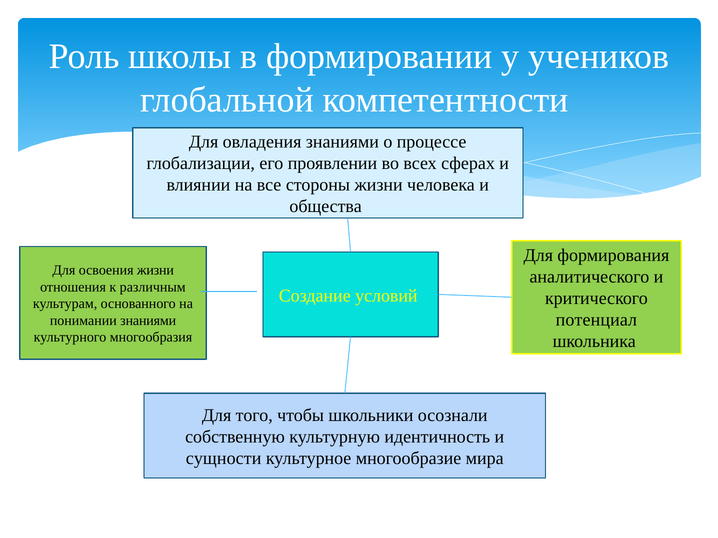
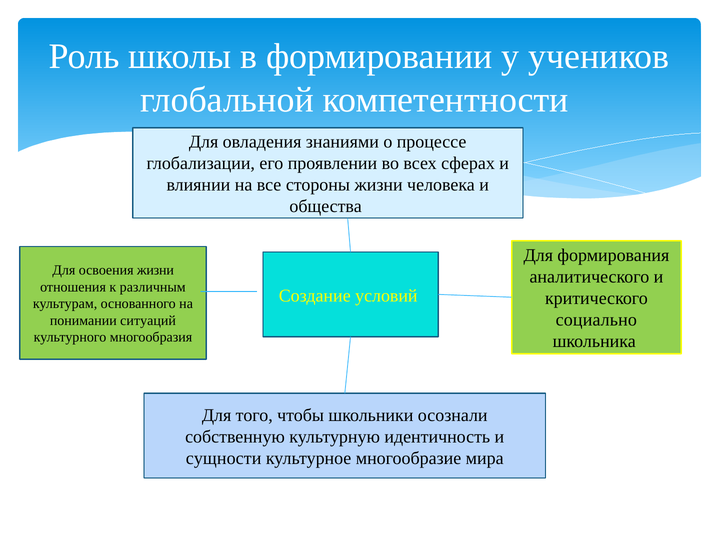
потенциал: потенциал -> социально
понимании знаниями: знаниями -> ситуаций
